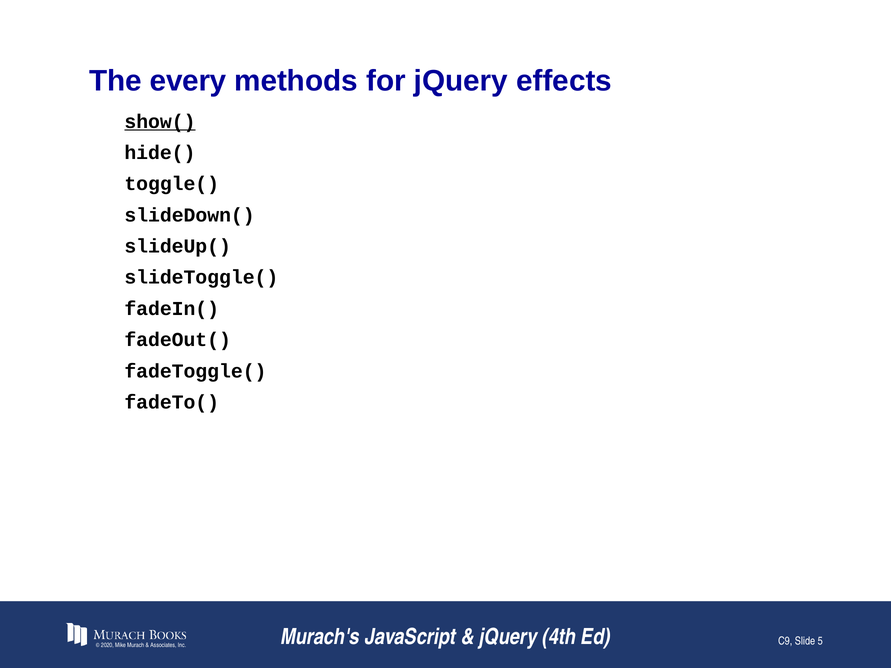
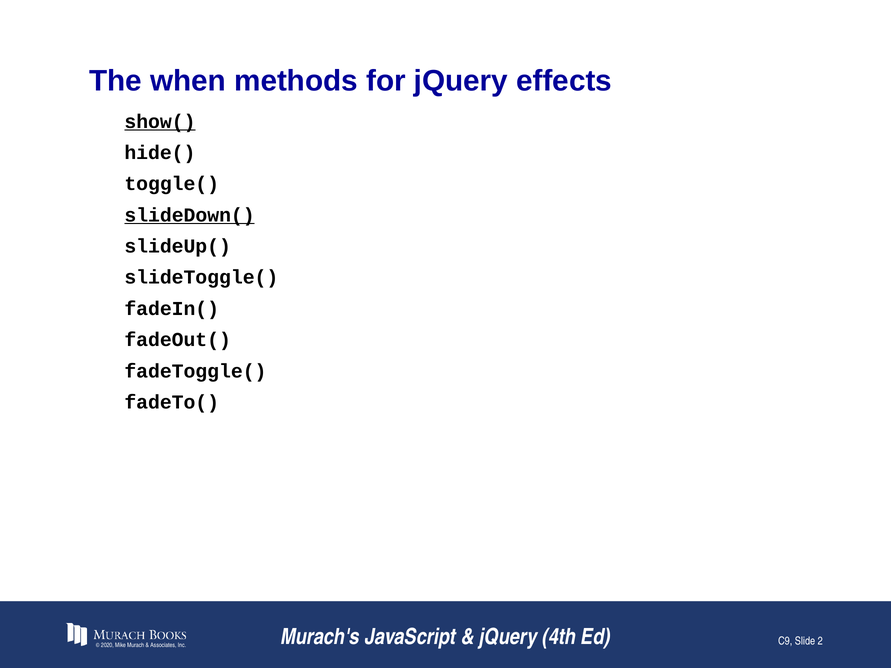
every: every -> when
slideDown( underline: none -> present
5: 5 -> 2
